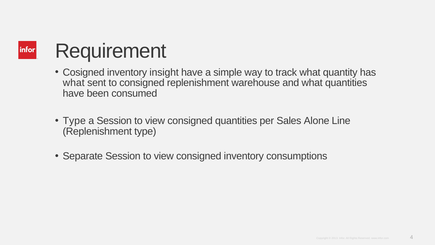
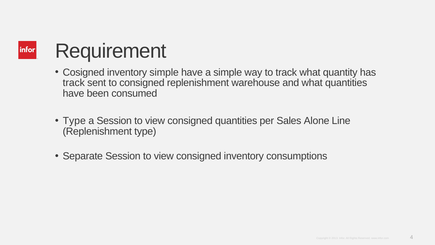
inventory insight: insight -> simple
what at (74, 83): what -> track
